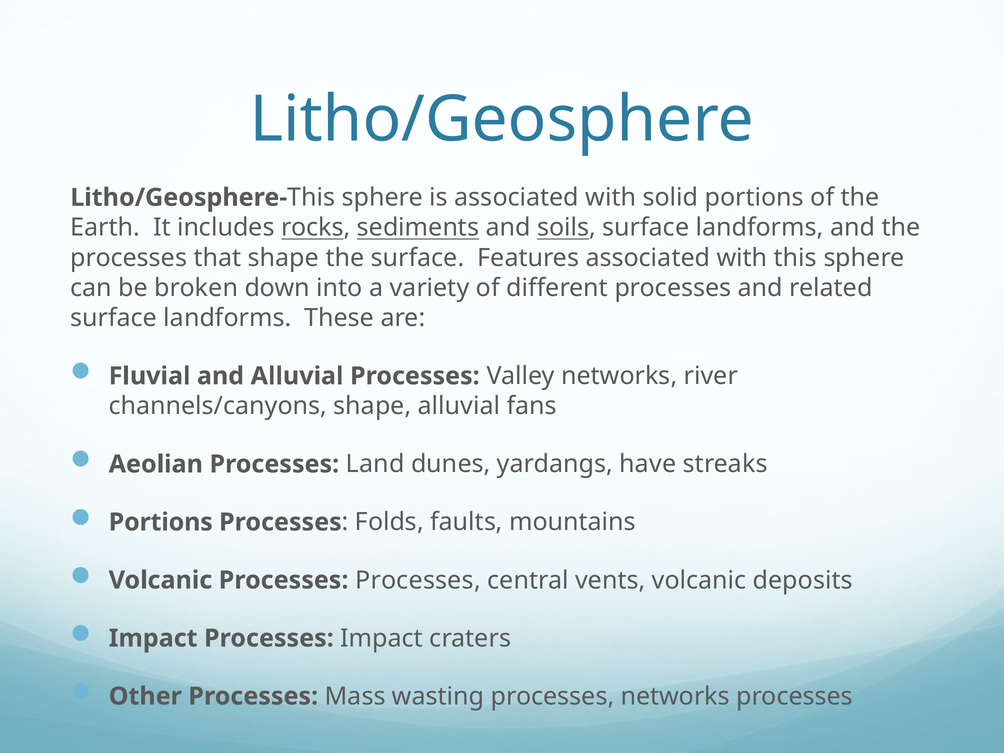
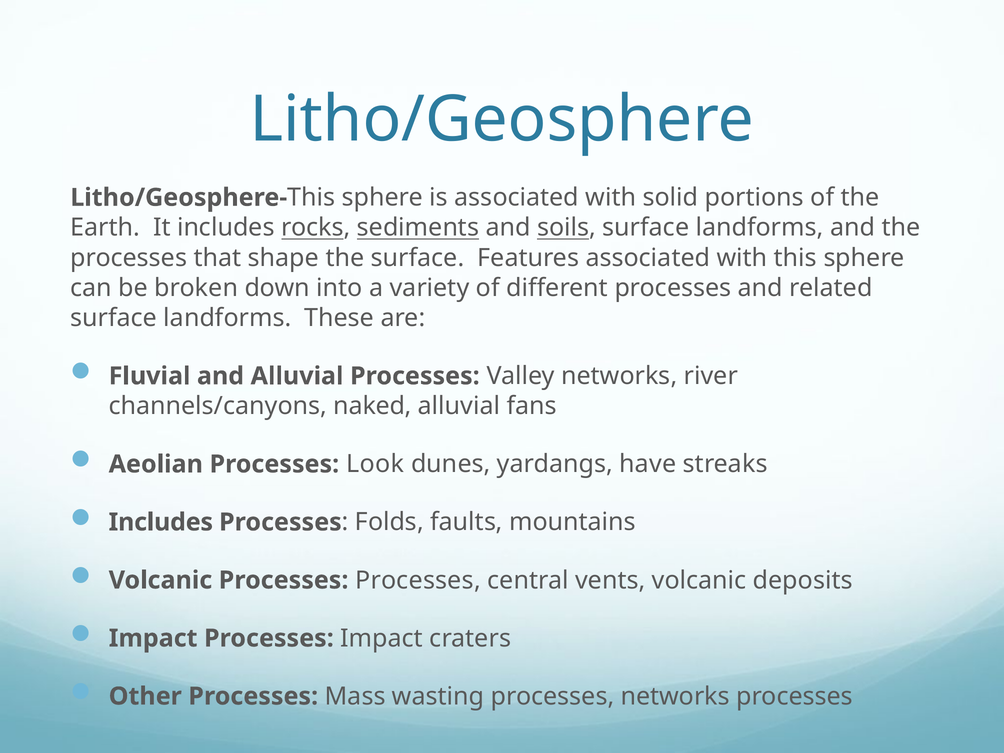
channels/canyons shape: shape -> naked
Land: Land -> Look
Portions at (161, 522): Portions -> Includes
